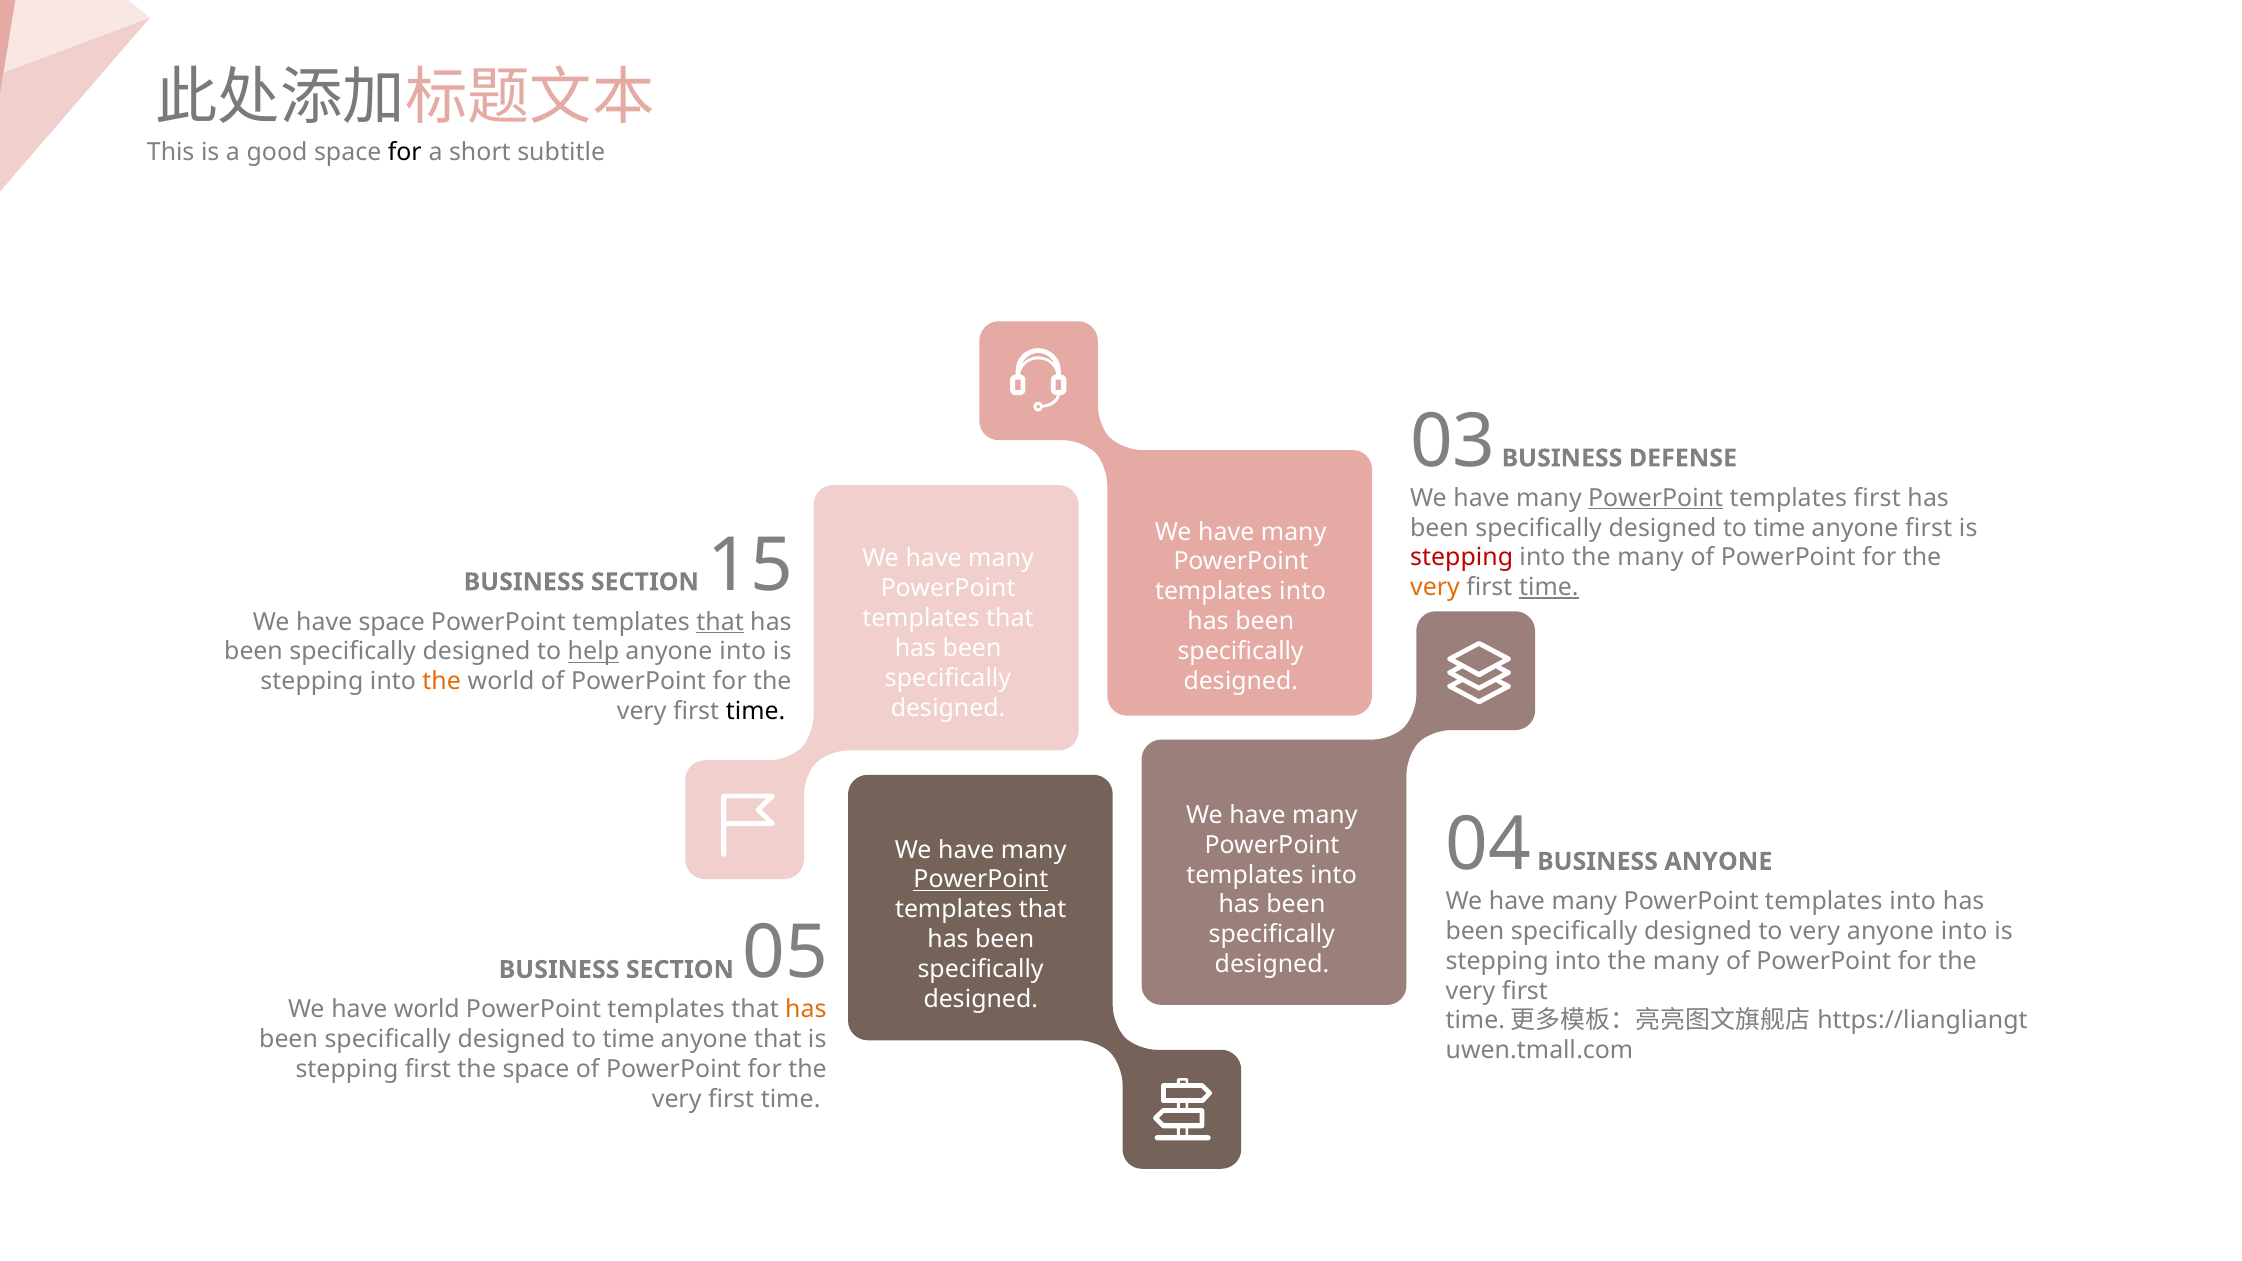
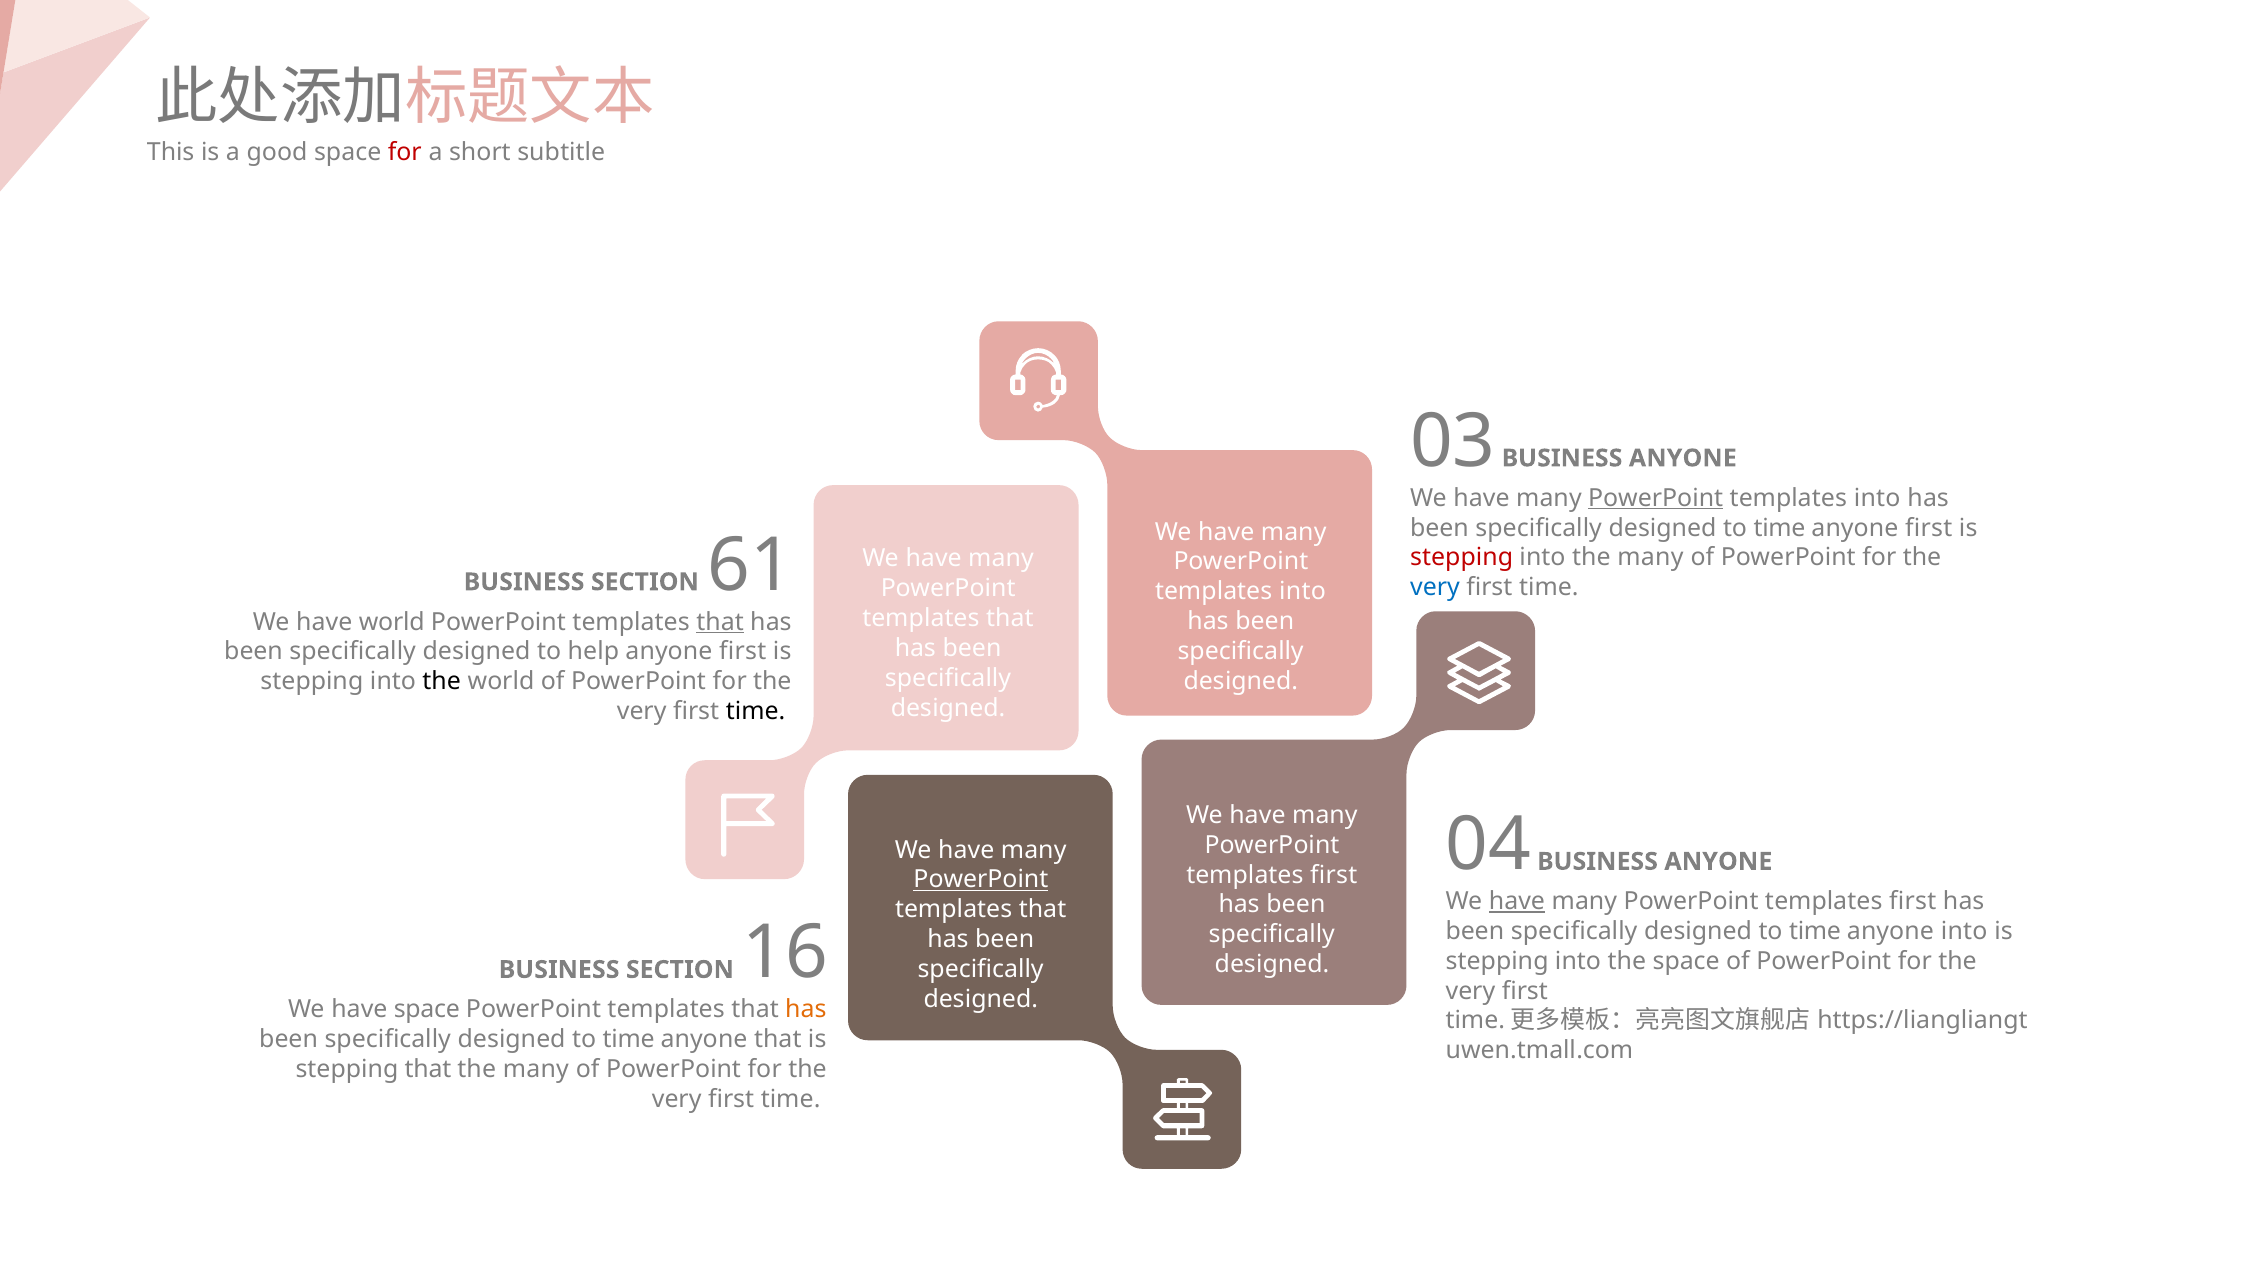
for at (405, 153) colour: black -> red
03 BUSINESS DEFENSE: DEFENSE -> ANYONE
first at (1877, 498): first -> into
15: 15 -> 61
very at (1435, 588) colour: orange -> blue
time at (1549, 588) underline: present -> none
have space: space -> world
help underline: present -> none
into at (743, 652): into -> first
the at (442, 682) colour: orange -> black
into at (1334, 875): into -> first
have at (1517, 901) underline: none -> present
into at (1913, 901): into -> first
very at (1815, 931): very -> time
many at (1686, 961): many -> space
05: 05 -> 16
have world: world -> space
stepping first: first -> that
space at (536, 1069): space -> many
